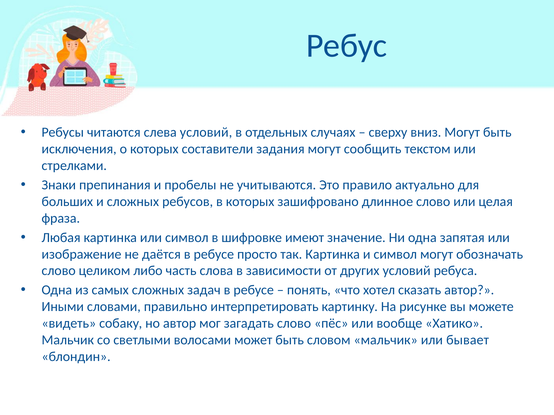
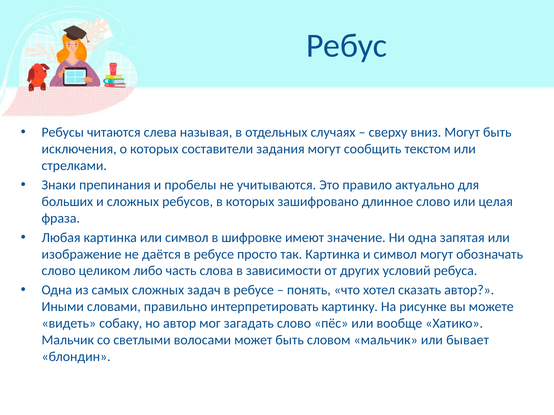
слева условий: условий -> называя
